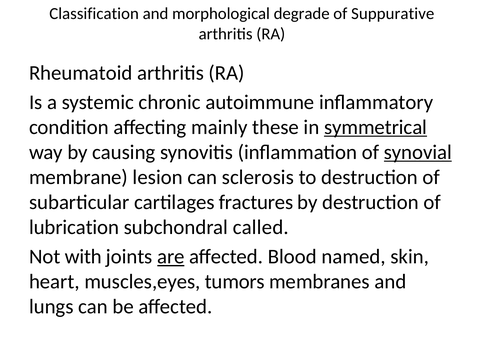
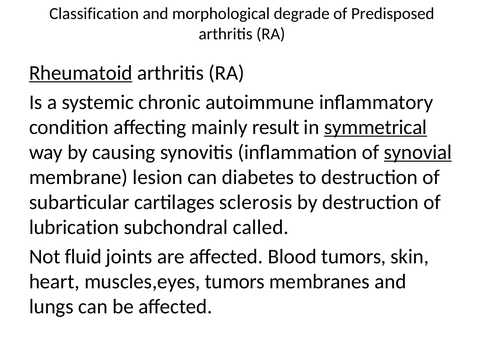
Suppurative: Suppurative -> Predisposed
Rheumatoid underline: none -> present
these: these -> result
sclerosis: sclerosis -> diabetes
fractures: fractures -> sclerosis
with: with -> fluid
are underline: present -> none
Blood named: named -> tumors
